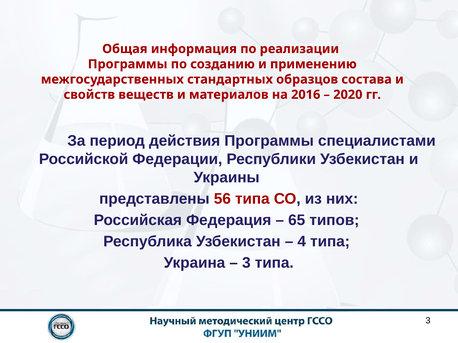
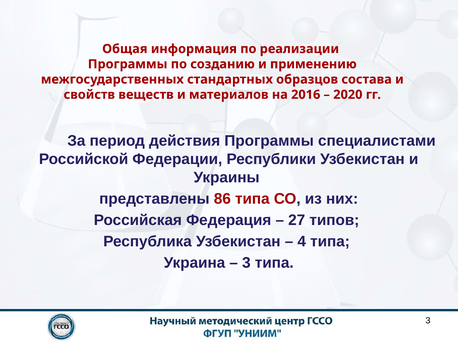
56: 56 -> 86
65: 65 -> 27
